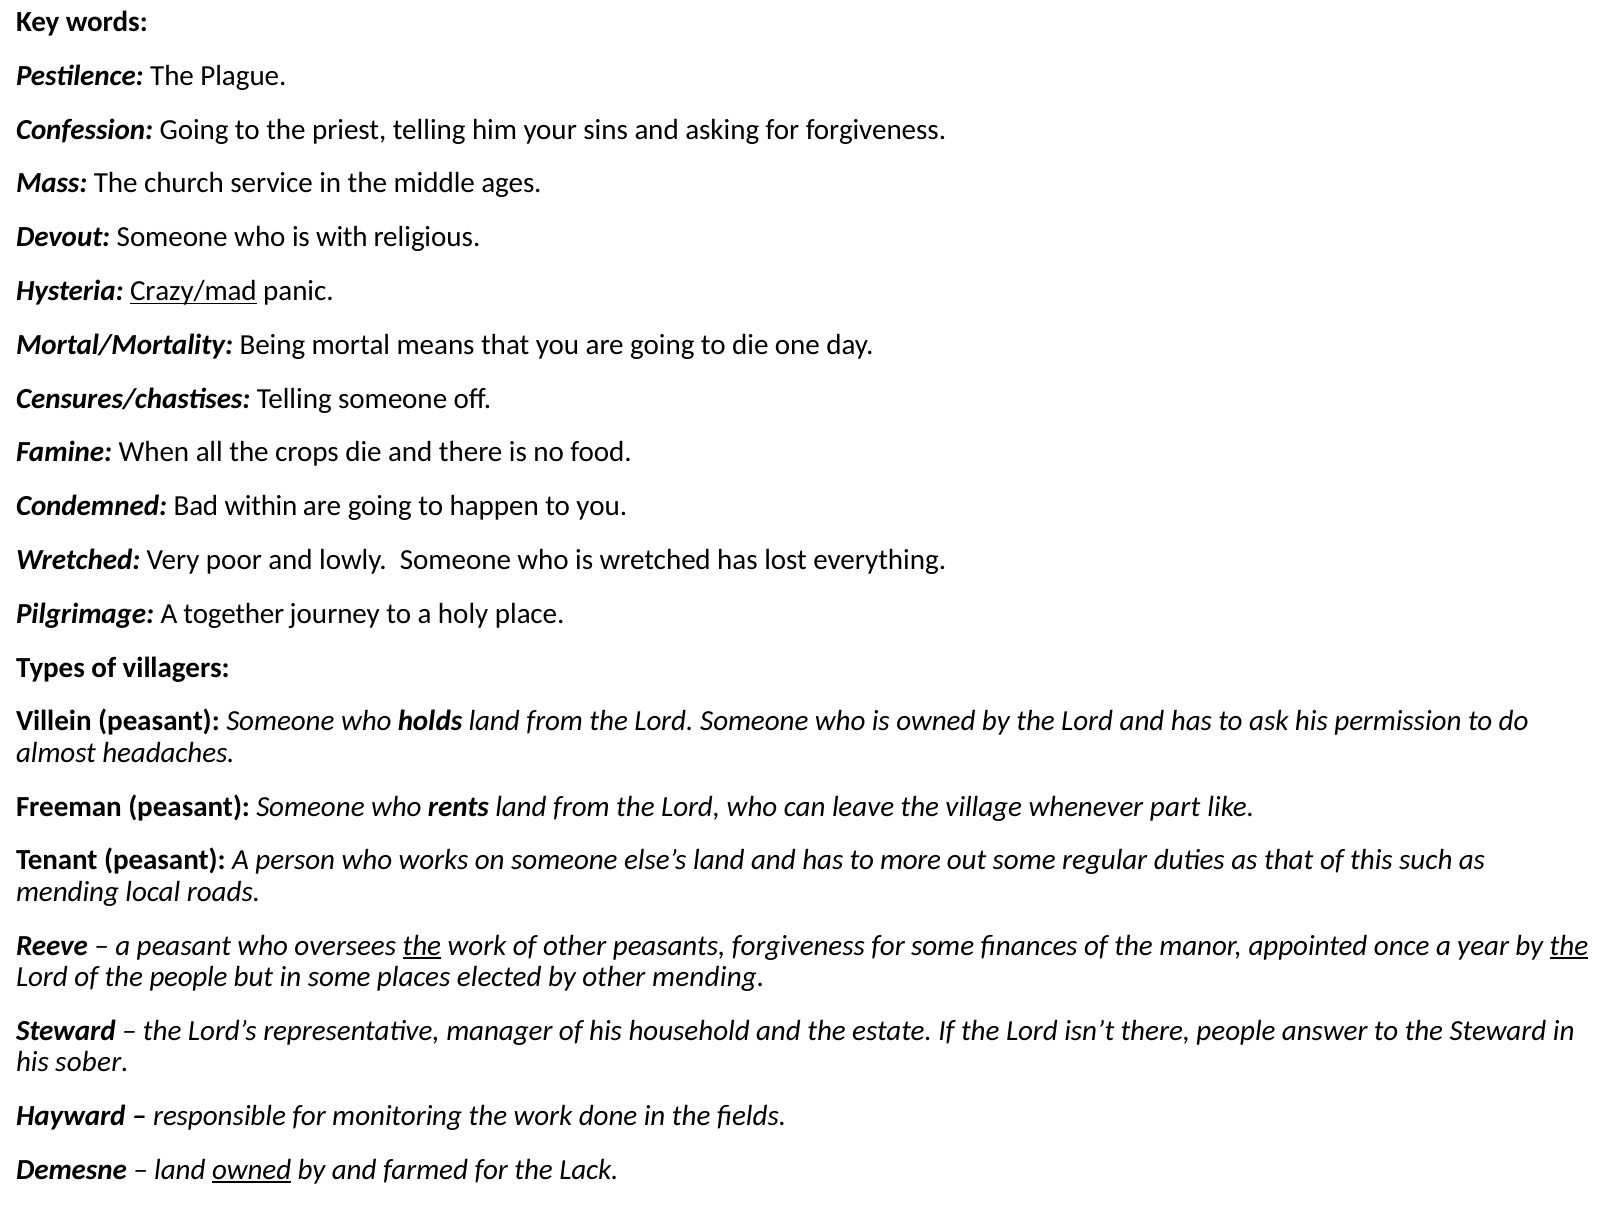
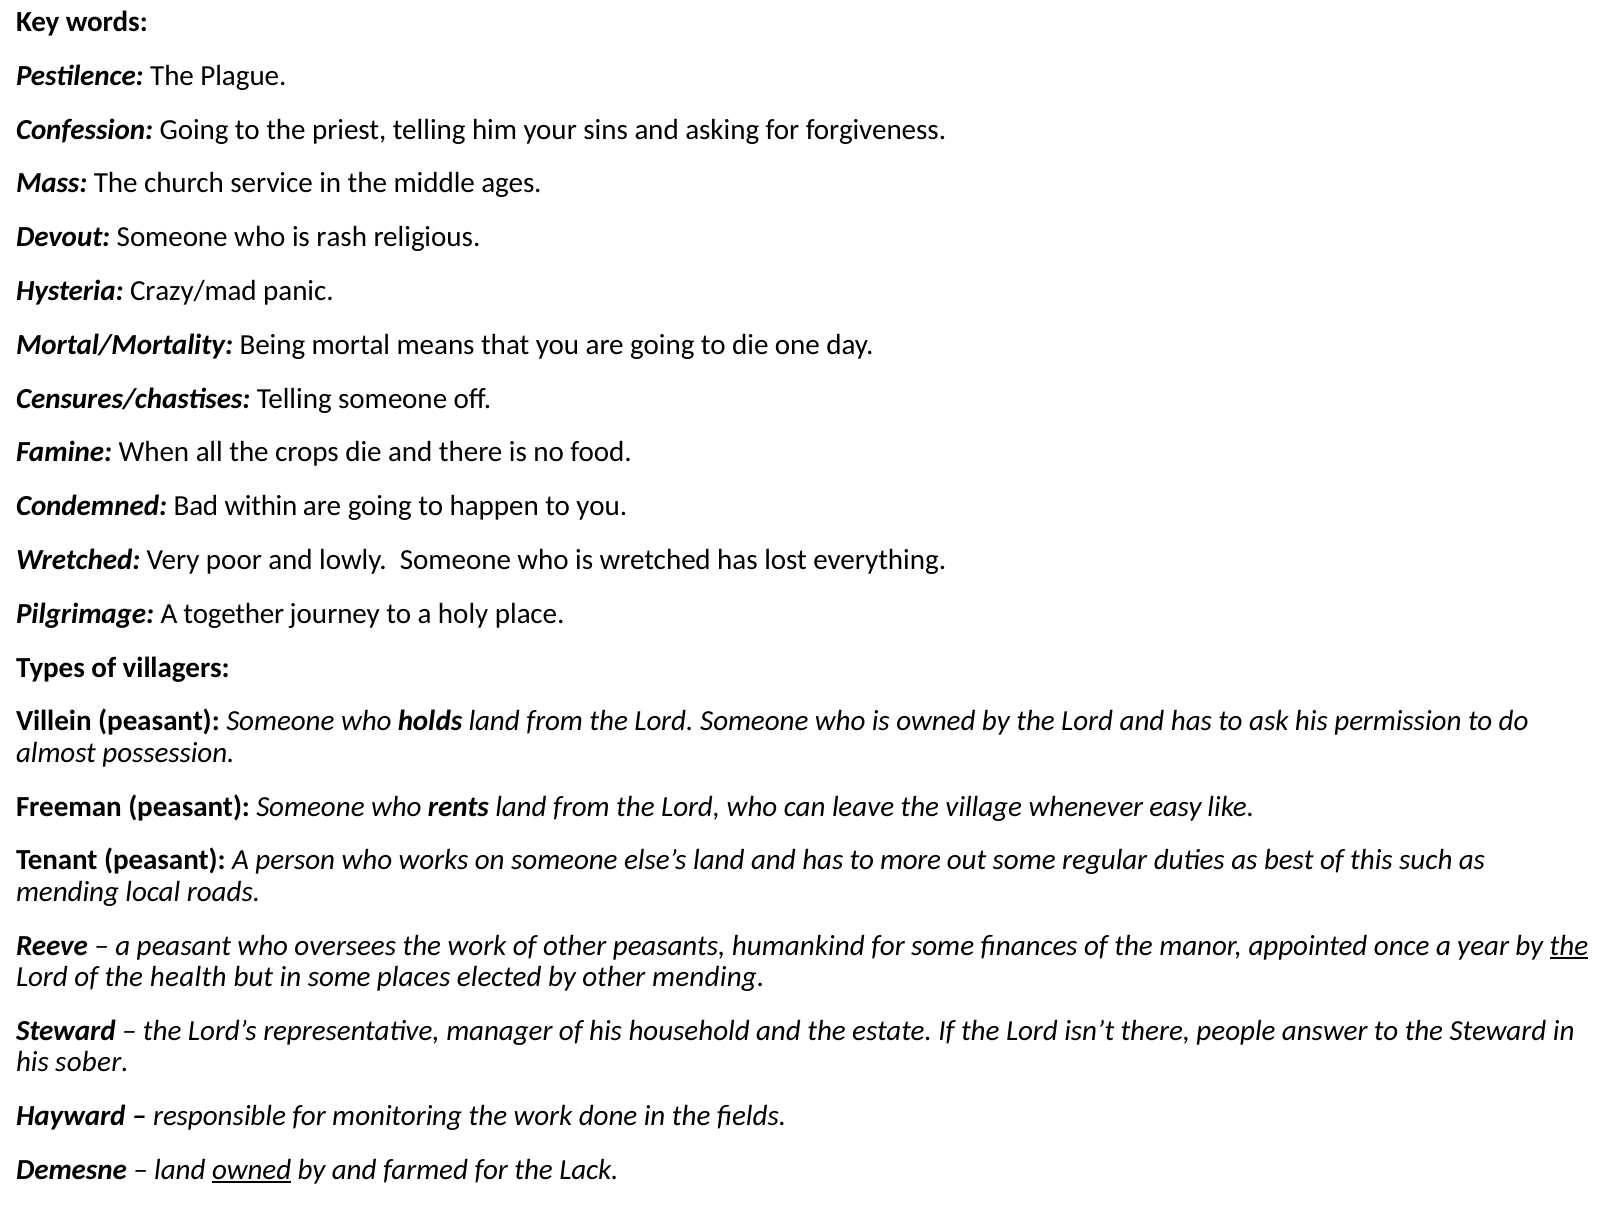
with: with -> rash
Crazy/mad underline: present -> none
headaches: headaches -> possession
part: part -> easy
as that: that -> best
the at (422, 945) underline: present -> none
peasants forgiveness: forgiveness -> humankind
the people: people -> health
